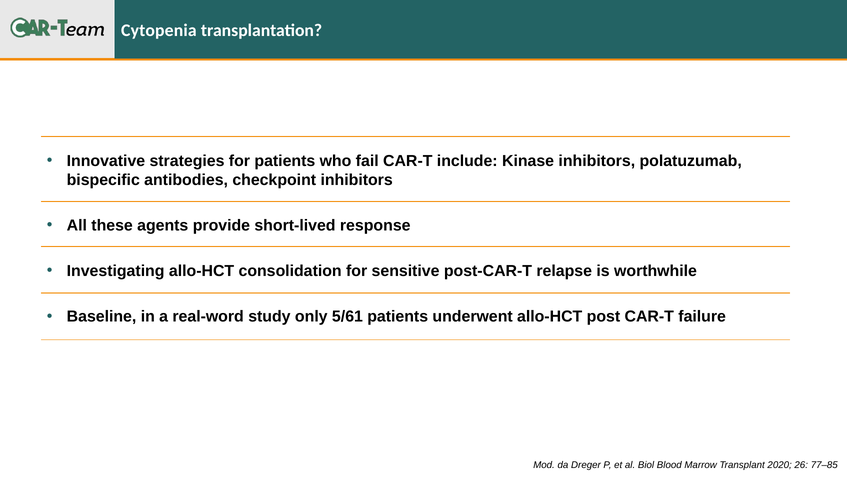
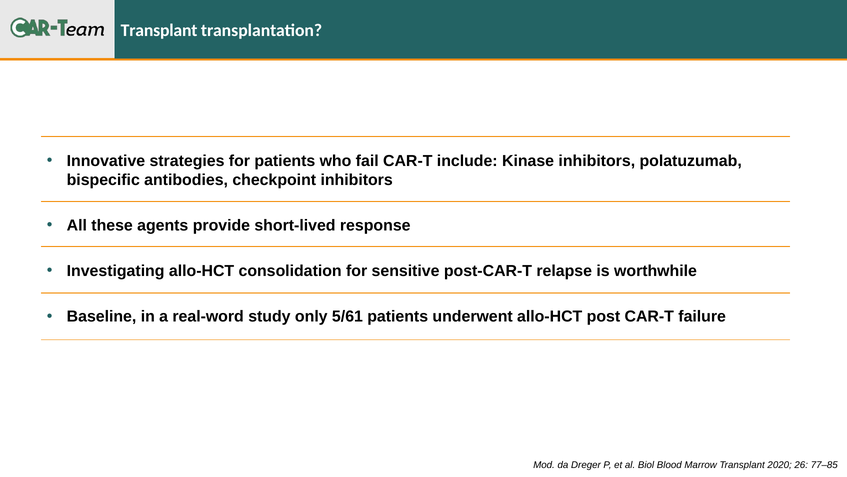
Cytopenia at (159, 31): Cytopenia -> Transplant
